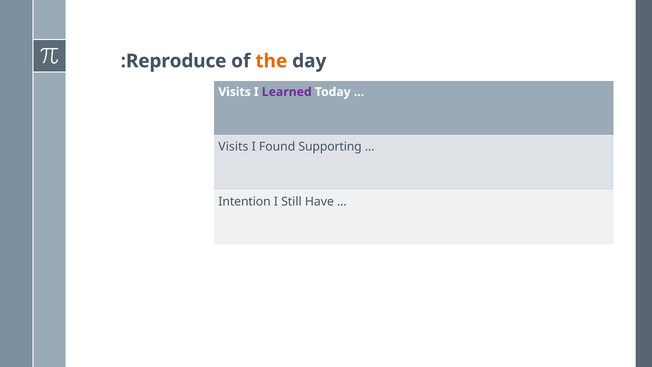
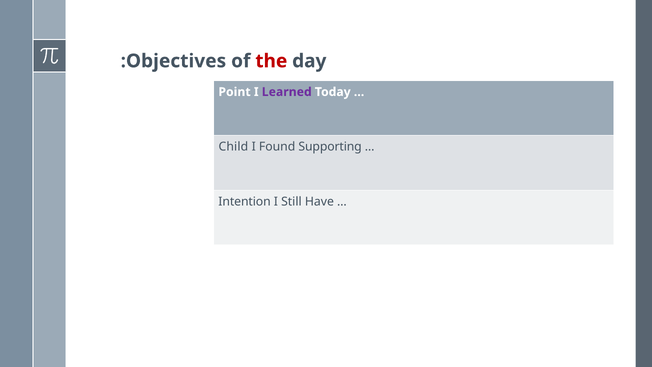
Reproduce: Reproduce -> Objectives
the at (271, 61) colour: orange -> red
Visits at (235, 92): Visits -> Point
Visits at (233, 147): Visits -> Child
